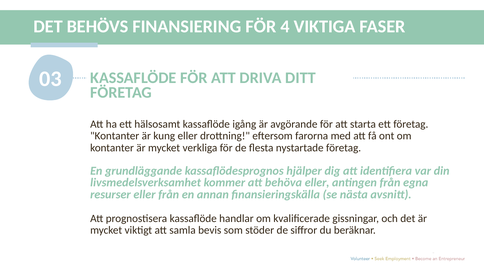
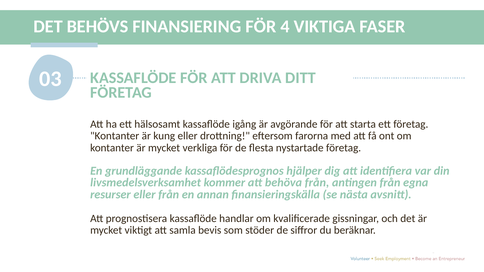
behöva eller: eller -> från
